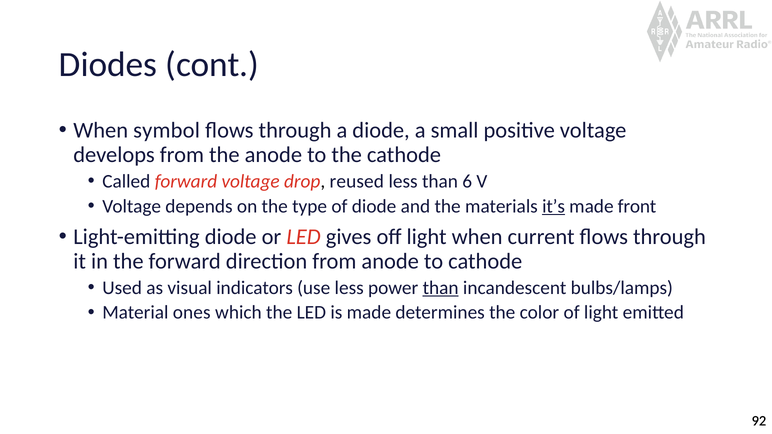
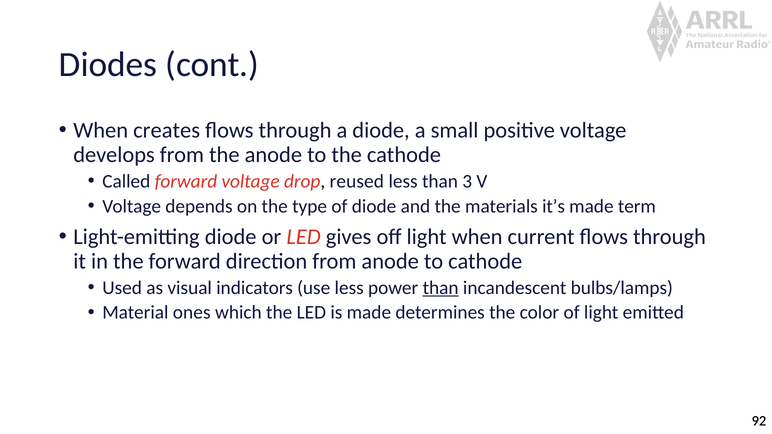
symbol: symbol -> creates
6: 6 -> 3
it’s underline: present -> none
front: front -> term
